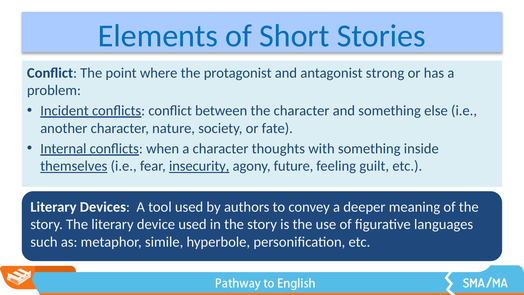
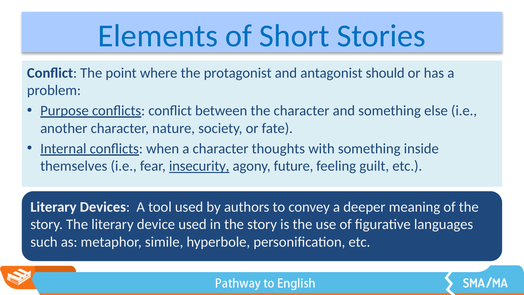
strong: strong -> should
Incident: Incident -> Purpose
themselves underline: present -> none
